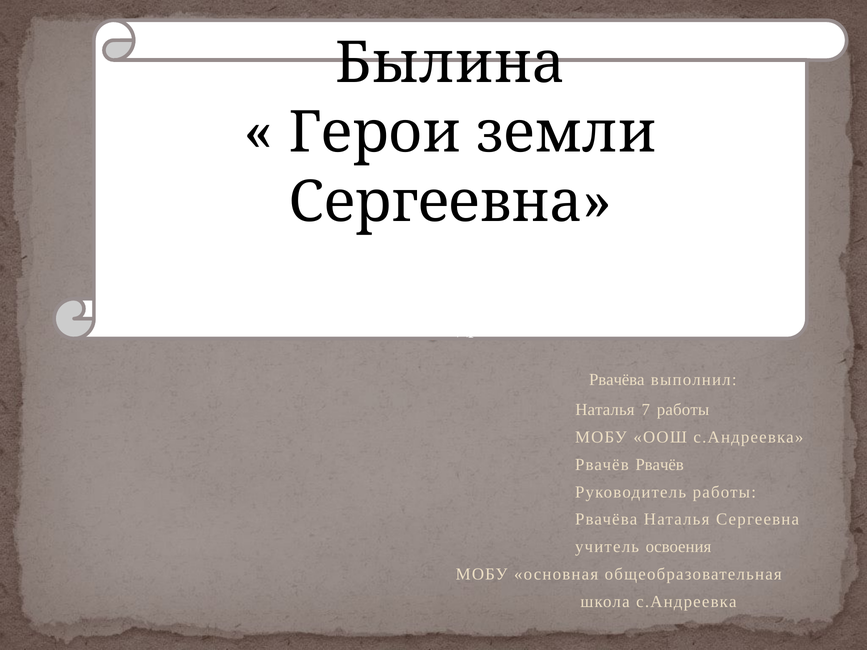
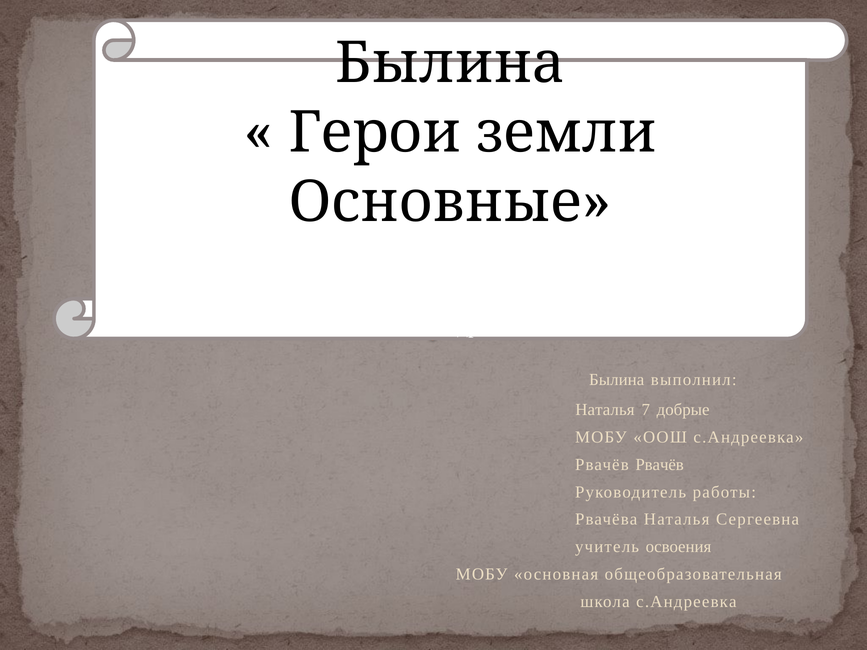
Сергеевна at (451, 202): Сергеевна -> Основные
Рвачёва at (617, 380): Рвачёва -> Былина
7 работы: работы -> добрые
